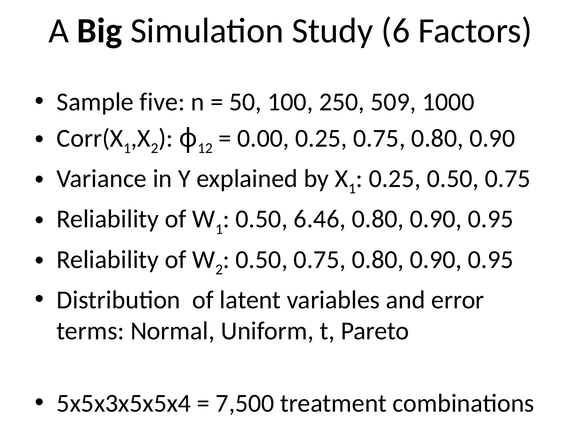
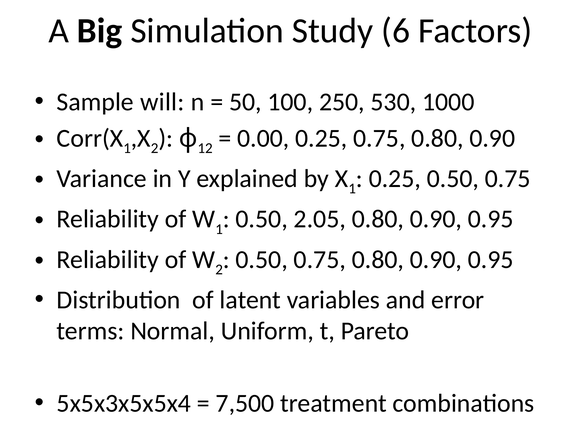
five: five -> will
509: 509 -> 530
6.46: 6.46 -> 2.05
